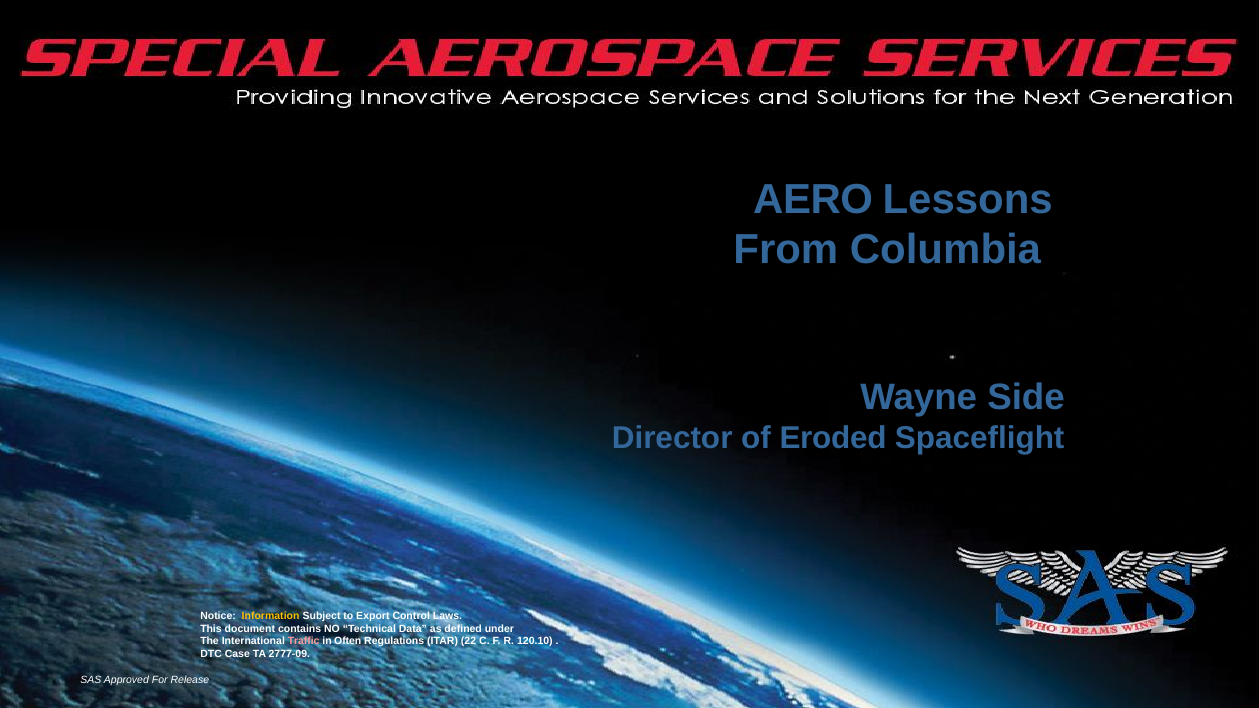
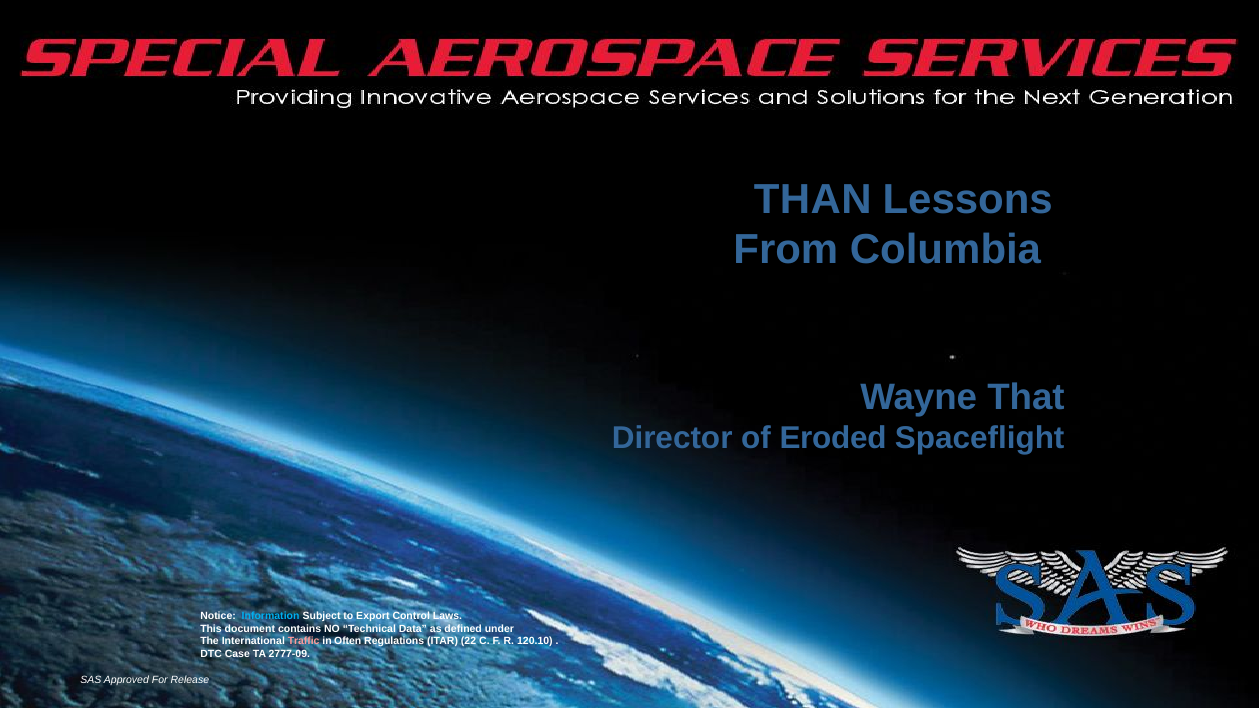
AERO: AERO -> THAN
Side: Side -> That
Information colour: yellow -> light blue
